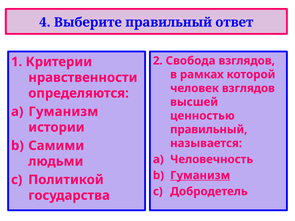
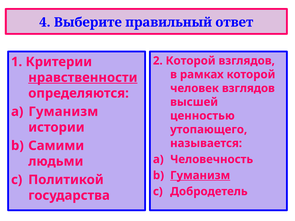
2 Свобода: Свобода -> Которой
нравственности underline: none -> present
правильный at (209, 130): правильный -> утопающего
